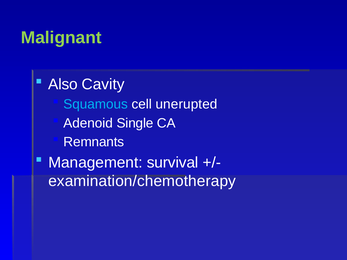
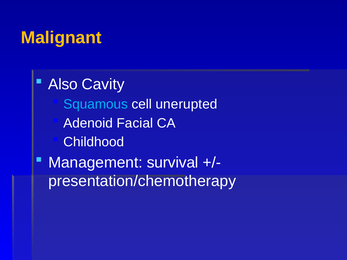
Malignant colour: light green -> yellow
Single: Single -> Facial
Remnants: Remnants -> Childhood
examination/chemotherapy: examination/chemotherapy -> presentation/chemotherapy
